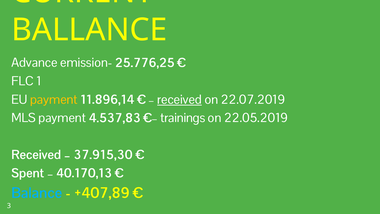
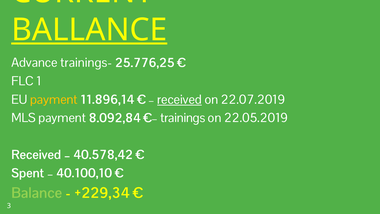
BALLANCE underline: none -> present
emission-: emission- -> trainings-
4.537,83: 4.537,83 -> 8.092,84
37.915,30: 37.915,30 -> 40.578,42
40.170,13: 40.170,13 -> 40.100,10
Balance colour: light blue -> light green
+407,89: +407,89 -> +229,34
